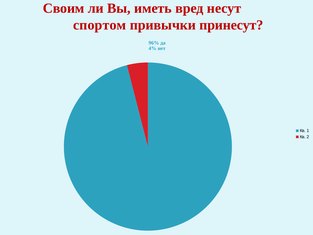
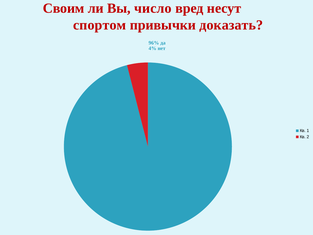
иметь: иметь -> число
принесут: принесут -> доказать
